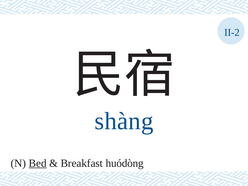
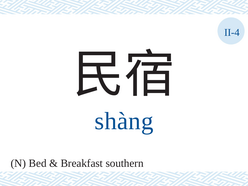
II-2: II-2 -> II-4
Bed underline: present -> none
huódòng: huódòng -> southern
